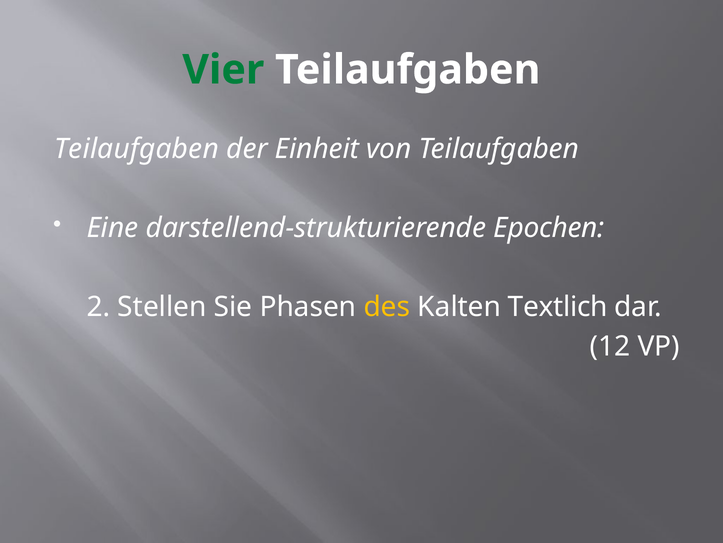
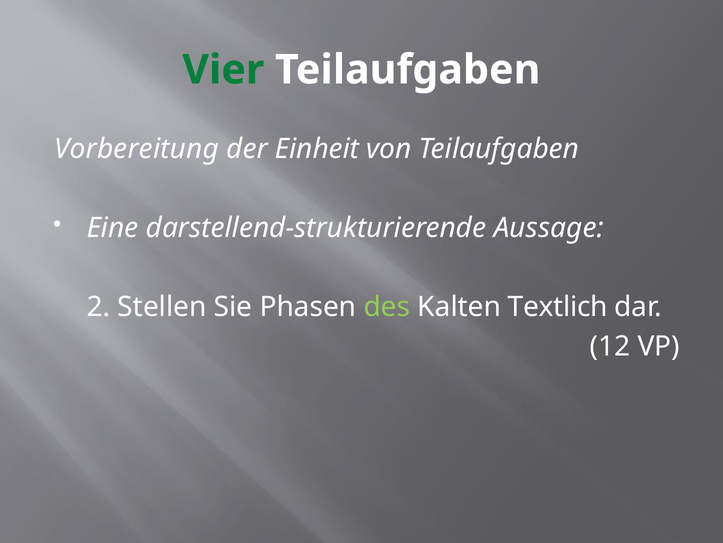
Teilaufgaben at (136, 149): Teilaufgaben -> Vorbereitung
Epochen: Epochen -> Aussage
des colour: yellow -> light green
